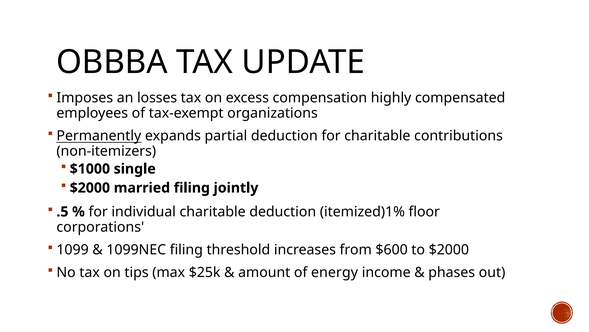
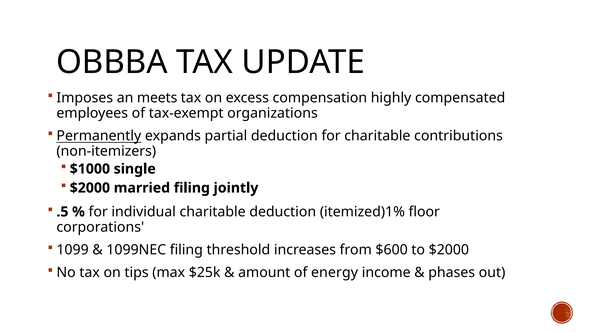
losses: losses -> meets
